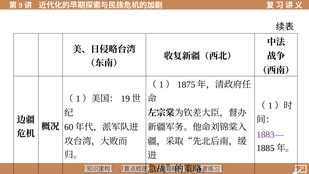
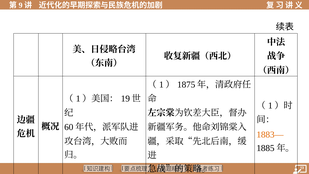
1883— colour: purple -> orange
